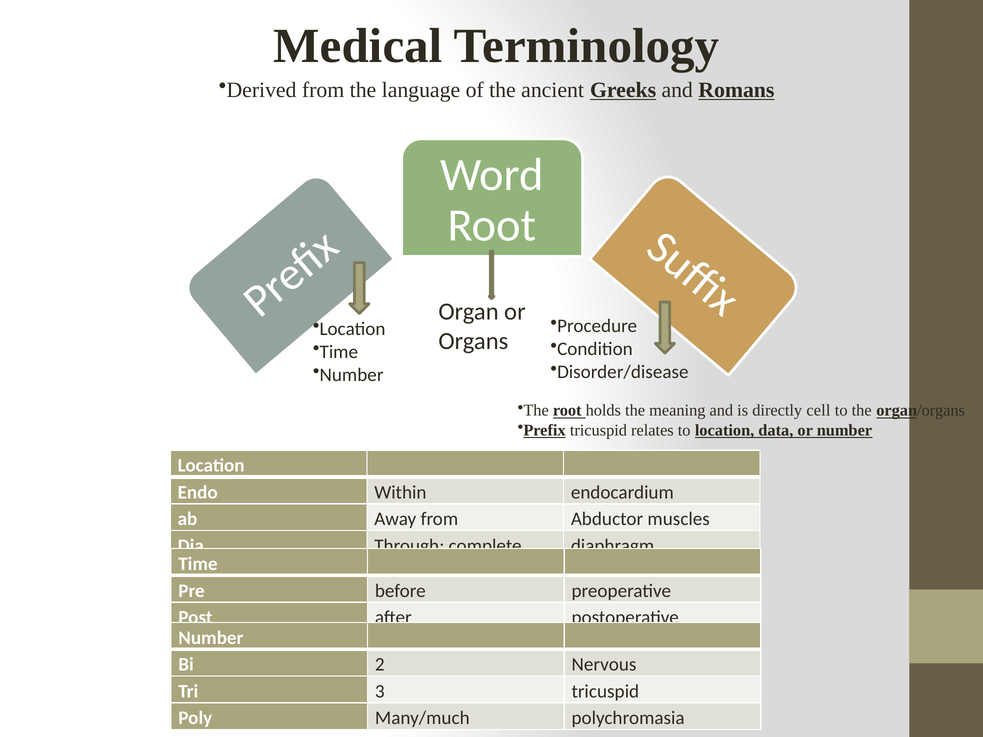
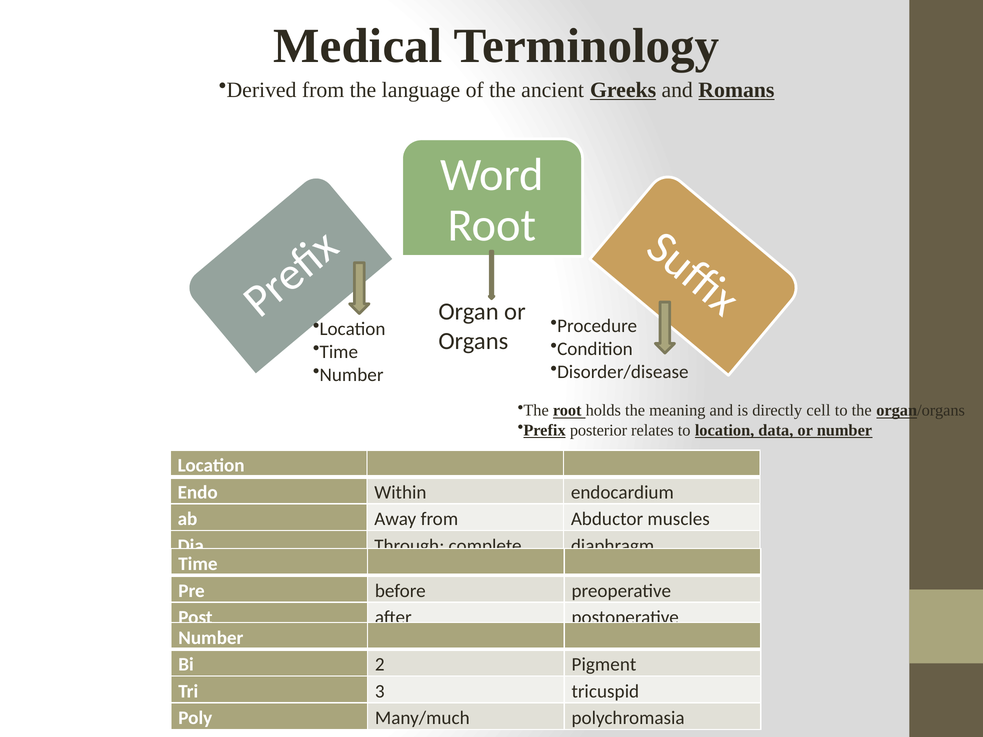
Prefix tricuspid: tricuspid -> posterior
Nervous: Nervous -> Pigment
